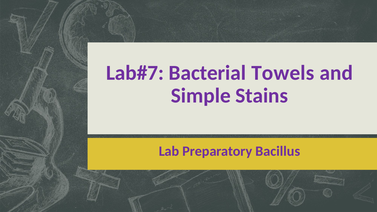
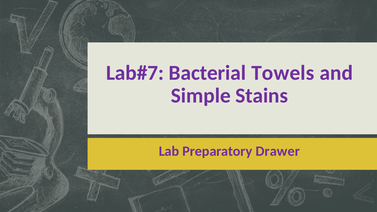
Bacillus: Bacillus -> Drawer
